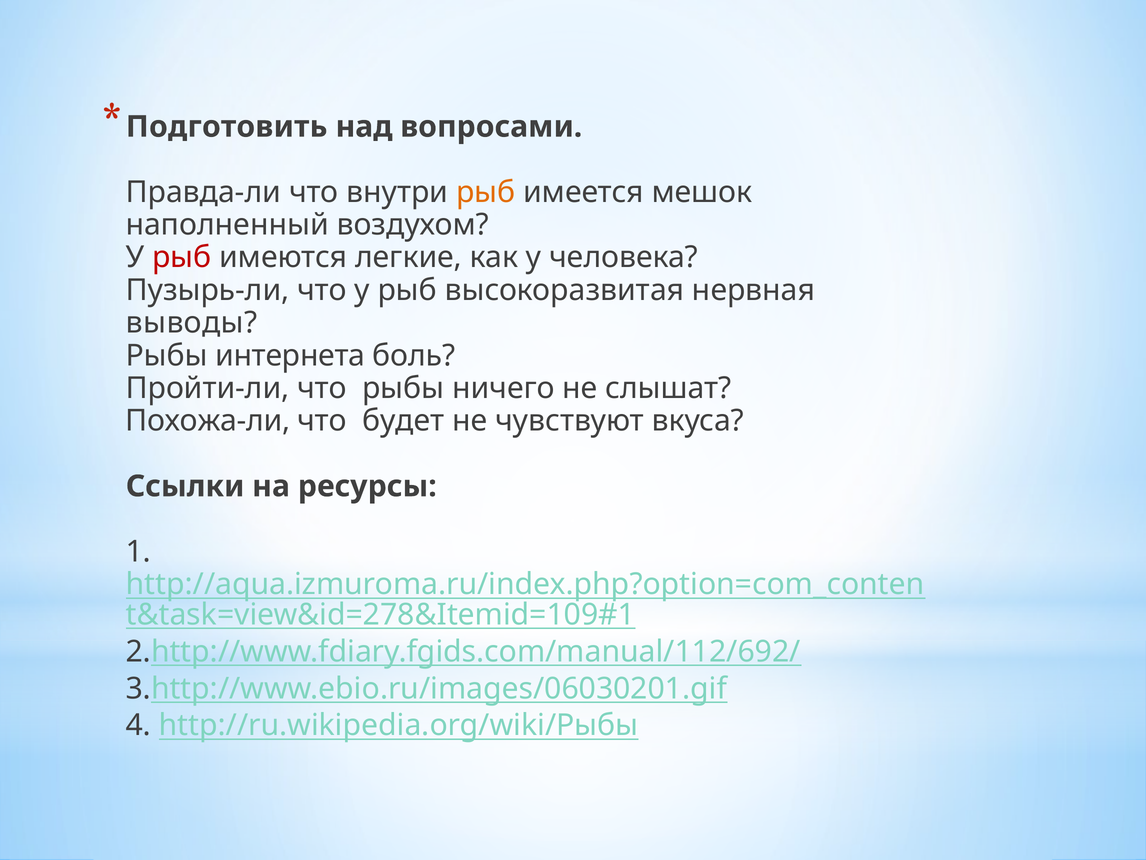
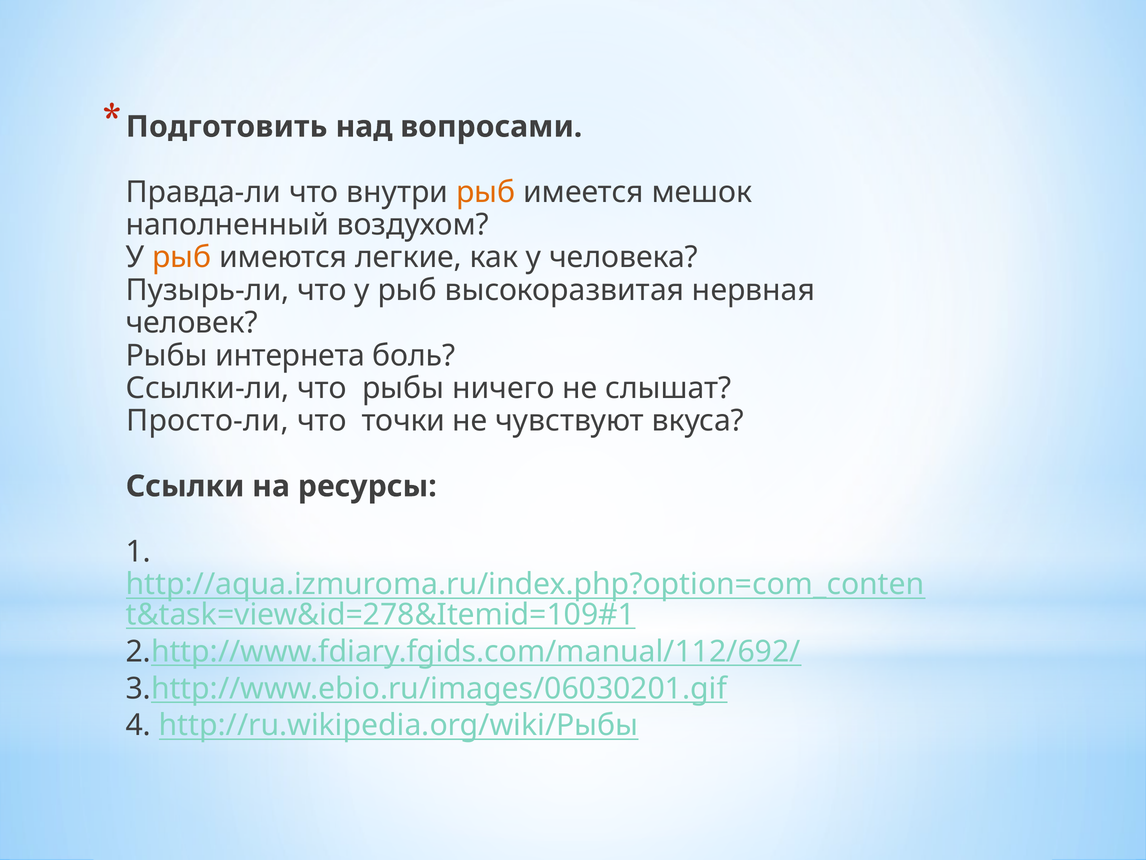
рыб at (182, 257) colour: red -> orange
выводы: выводы -> человек
Пройти-ли: Пройти-ли -> Ссылки-ли
Похожа-ли: Похожа-ли -> Просто-ли
будет: будет -> точки
